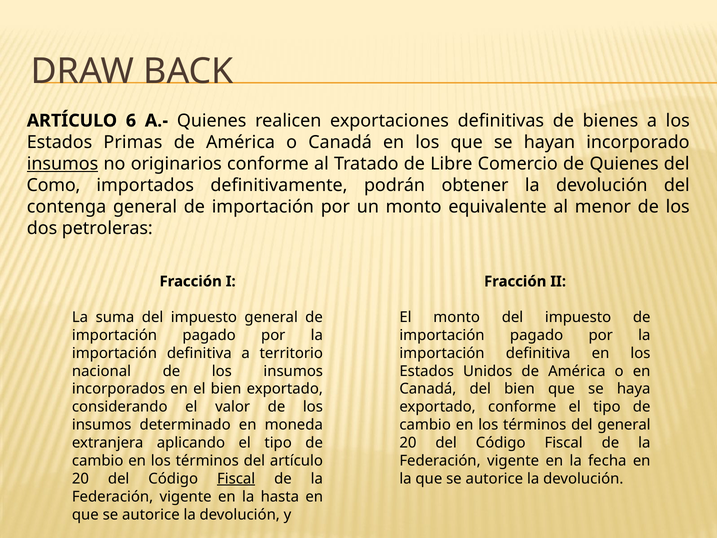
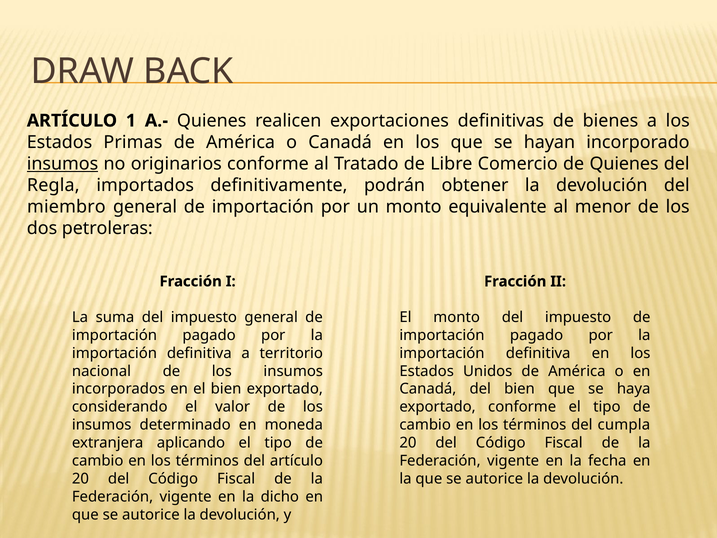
6: 6 -> 1
Como: Como -> Regla
contenga: contenga -> miembro
del general: general -> cumpla
Fiscal at (236, 478) underline: present -> none
hasta: hasta -> dicho
